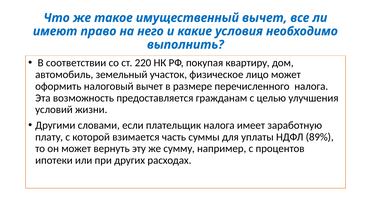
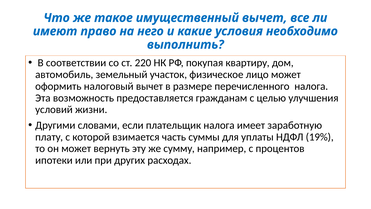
89%: 89% -> 19%
